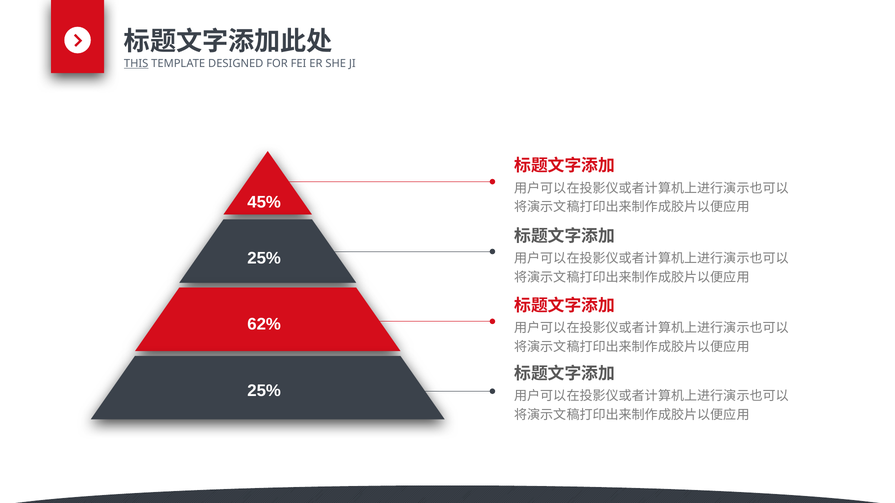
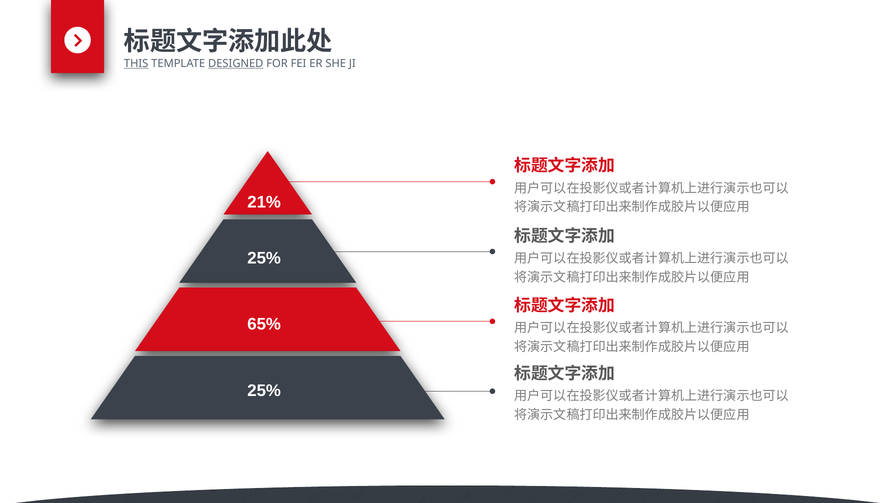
DESIGNED underline: none -> present
45%: 45% -> 21%
62%: 62% -> 65%
